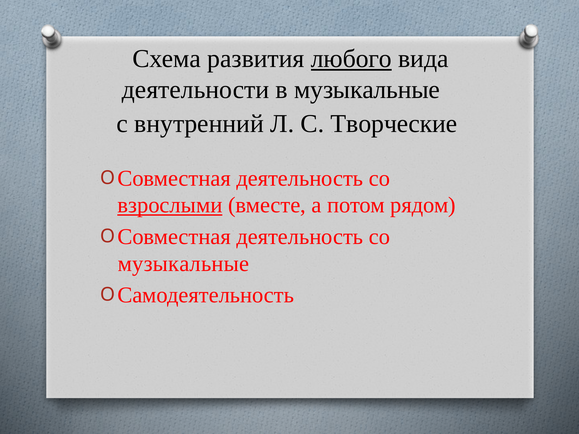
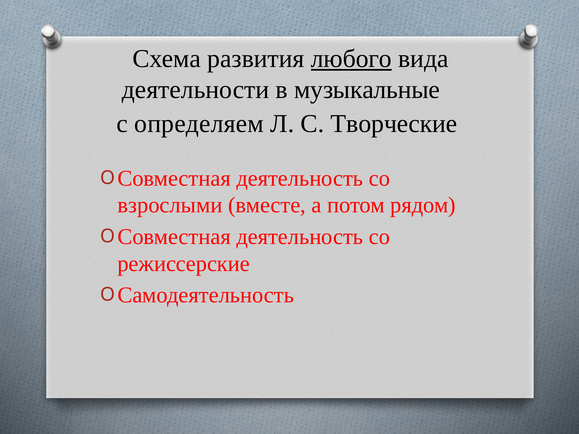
внутренний: внутренний -> определяем
взрослыми underline: present -> none
музыкальные at (183, 264): музыкальные -> режиссерские
